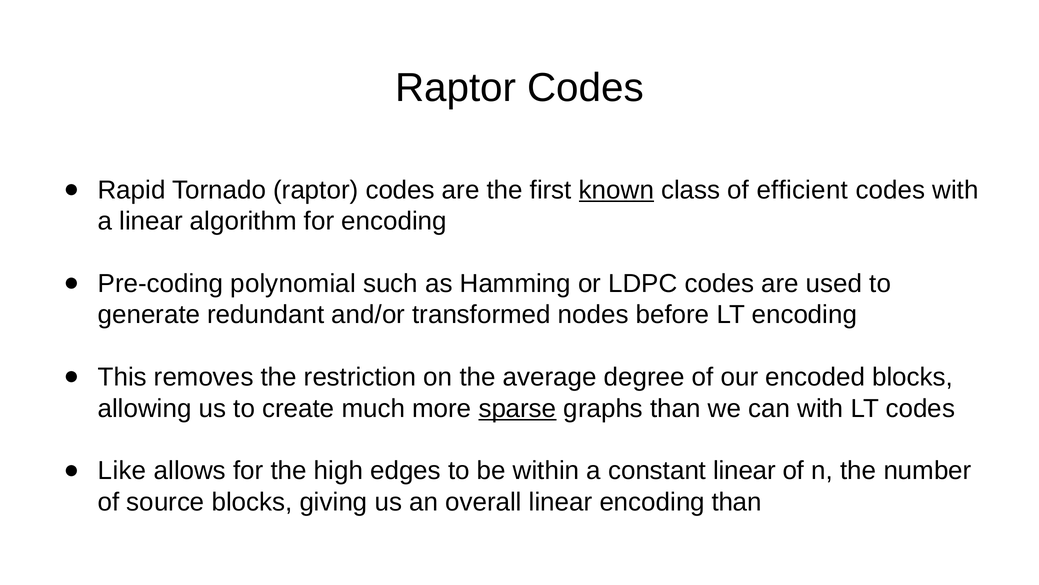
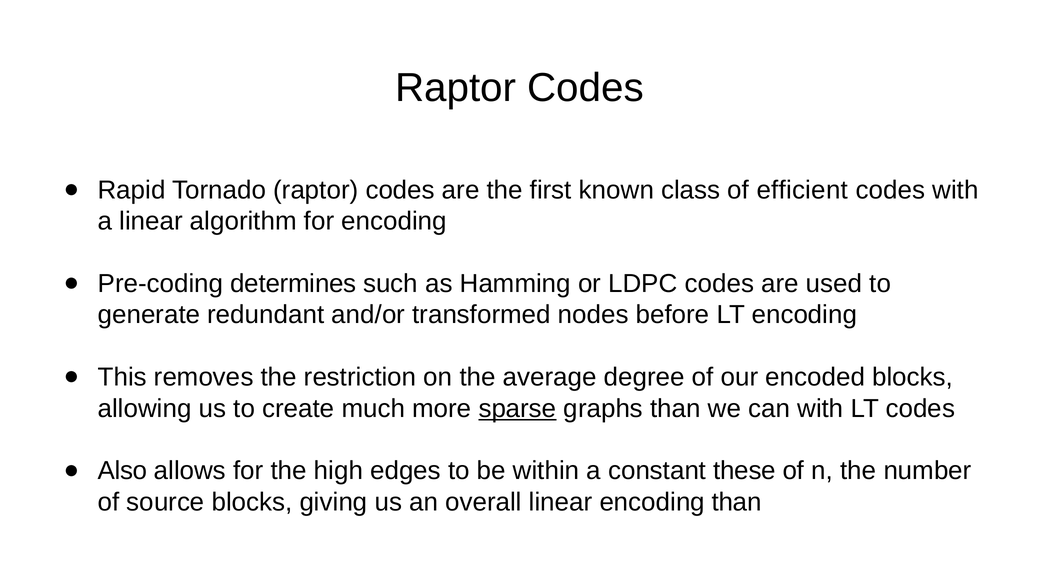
known underline: present -> none
polynomial: polynomial -> determines
Like: Like -> Also
constant linear: linear -> these
